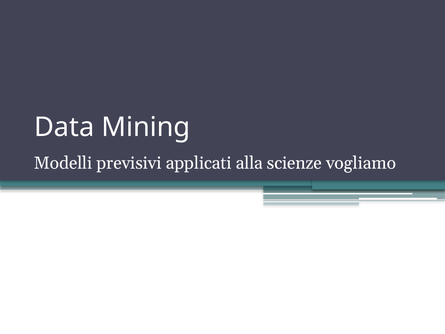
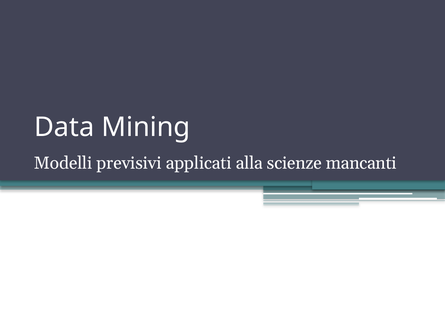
vogliamo: vogliamo -> mancanti
